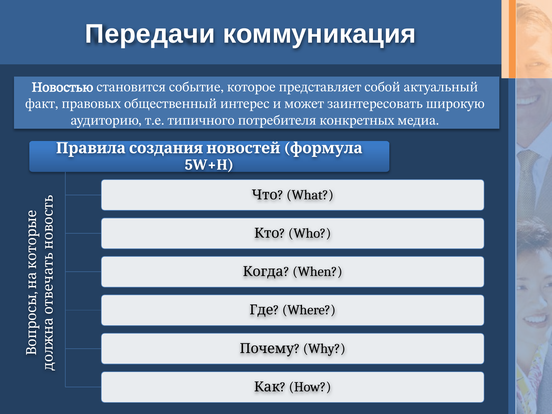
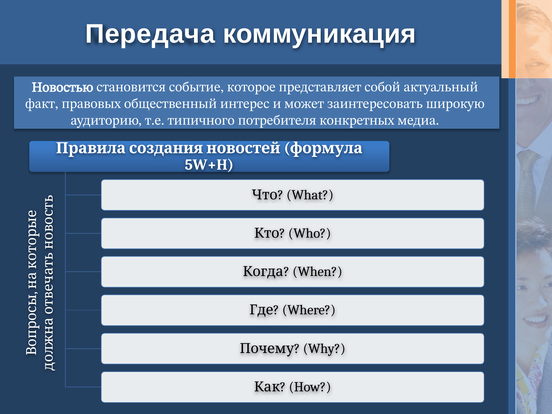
Передачи: Передачи -> Передача
